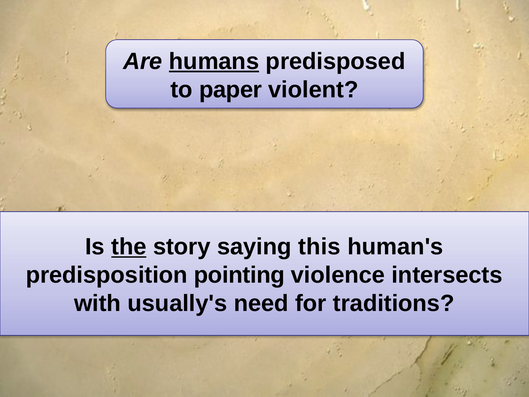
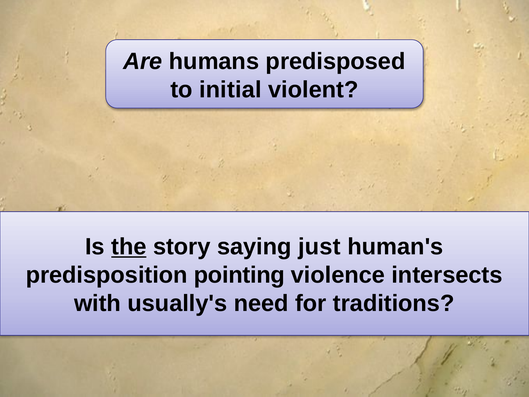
humans underline: present -> none
paper: paper -> initial
this: this -> just
